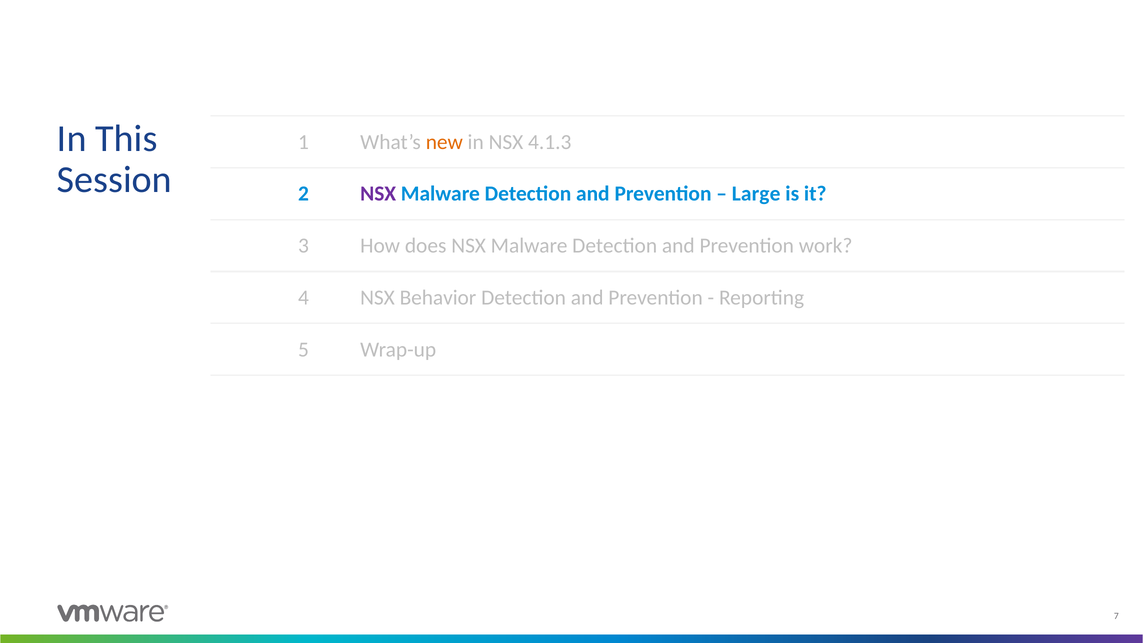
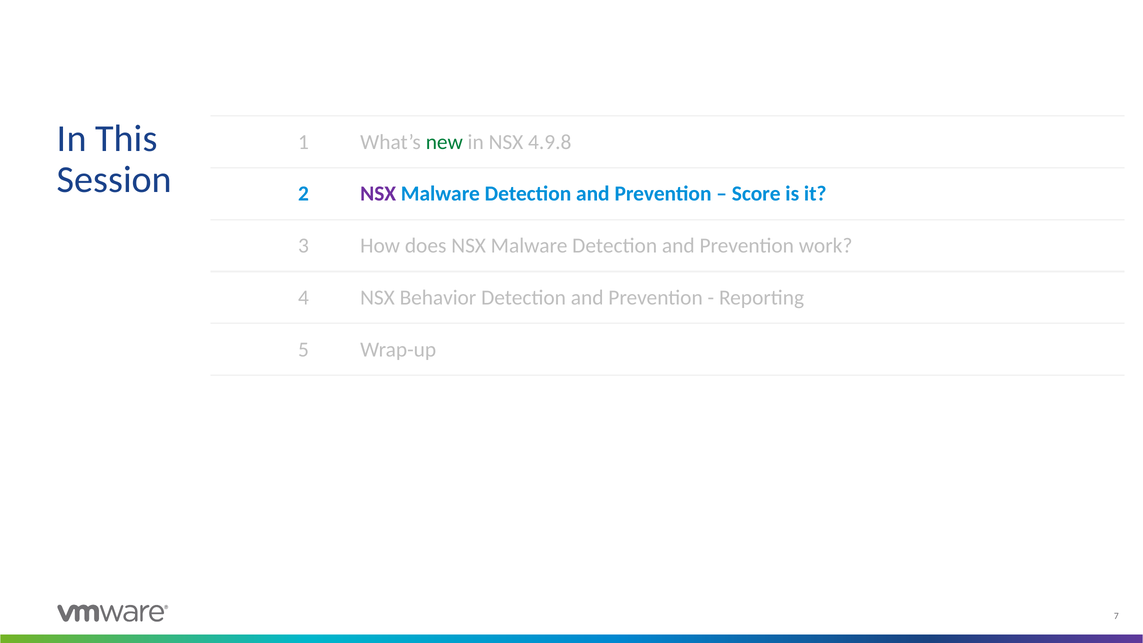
new colour: orange -> green
4.1.3: 4.1.3 -> 4.9.8
Large: Large -> Score
